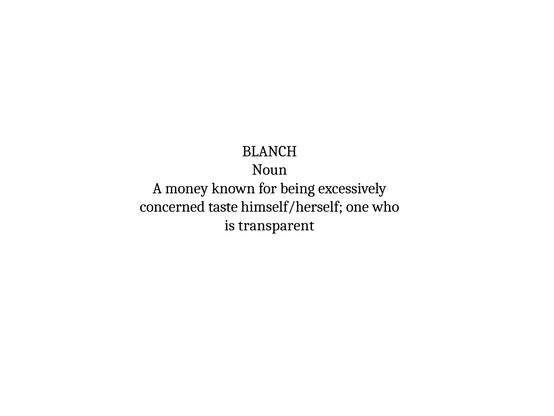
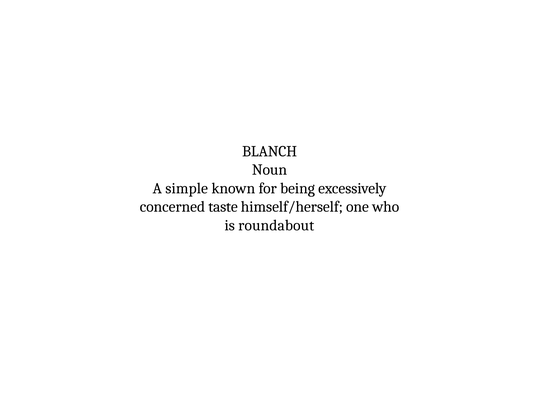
money: money -> simple
transparent: transparent -> roundabout
